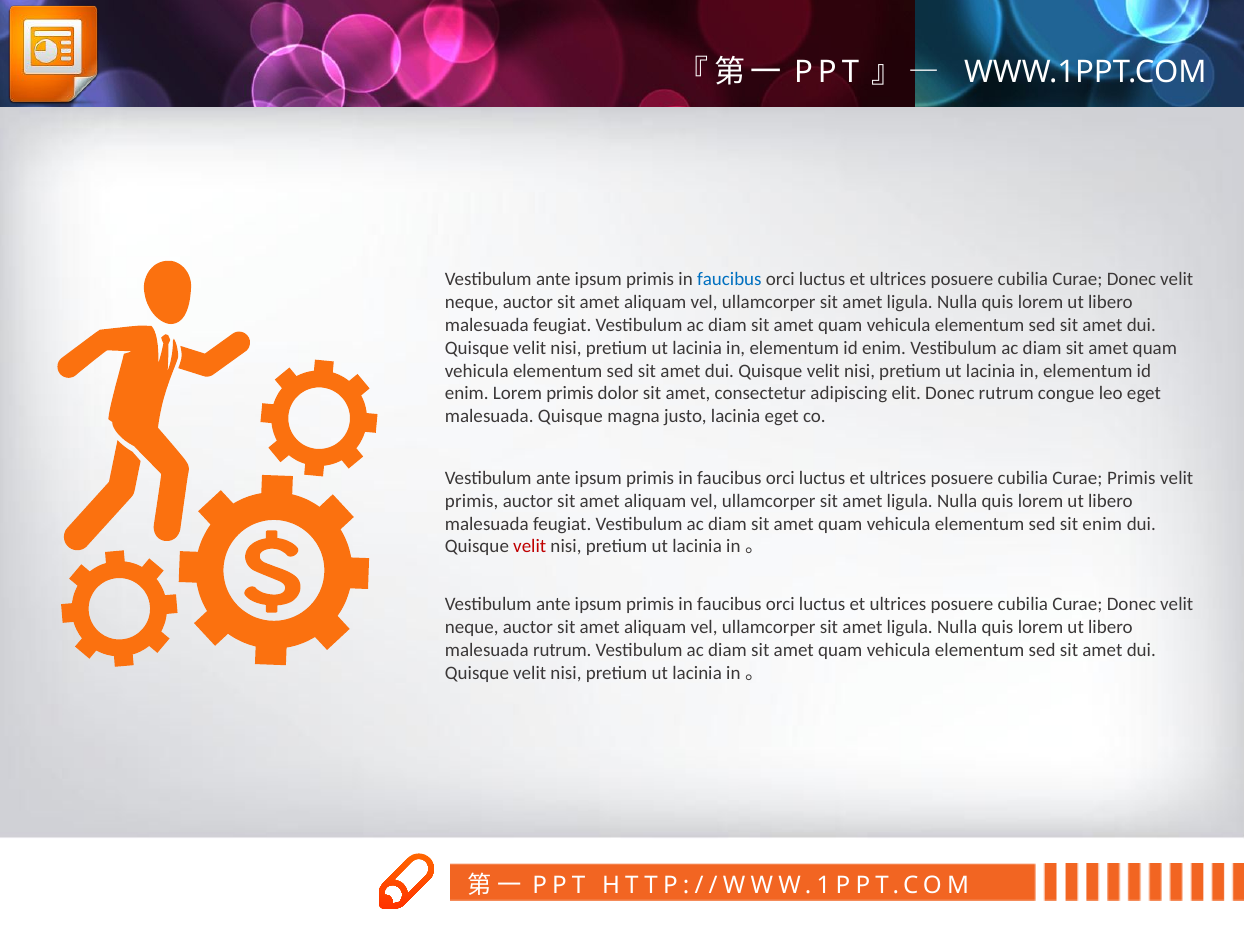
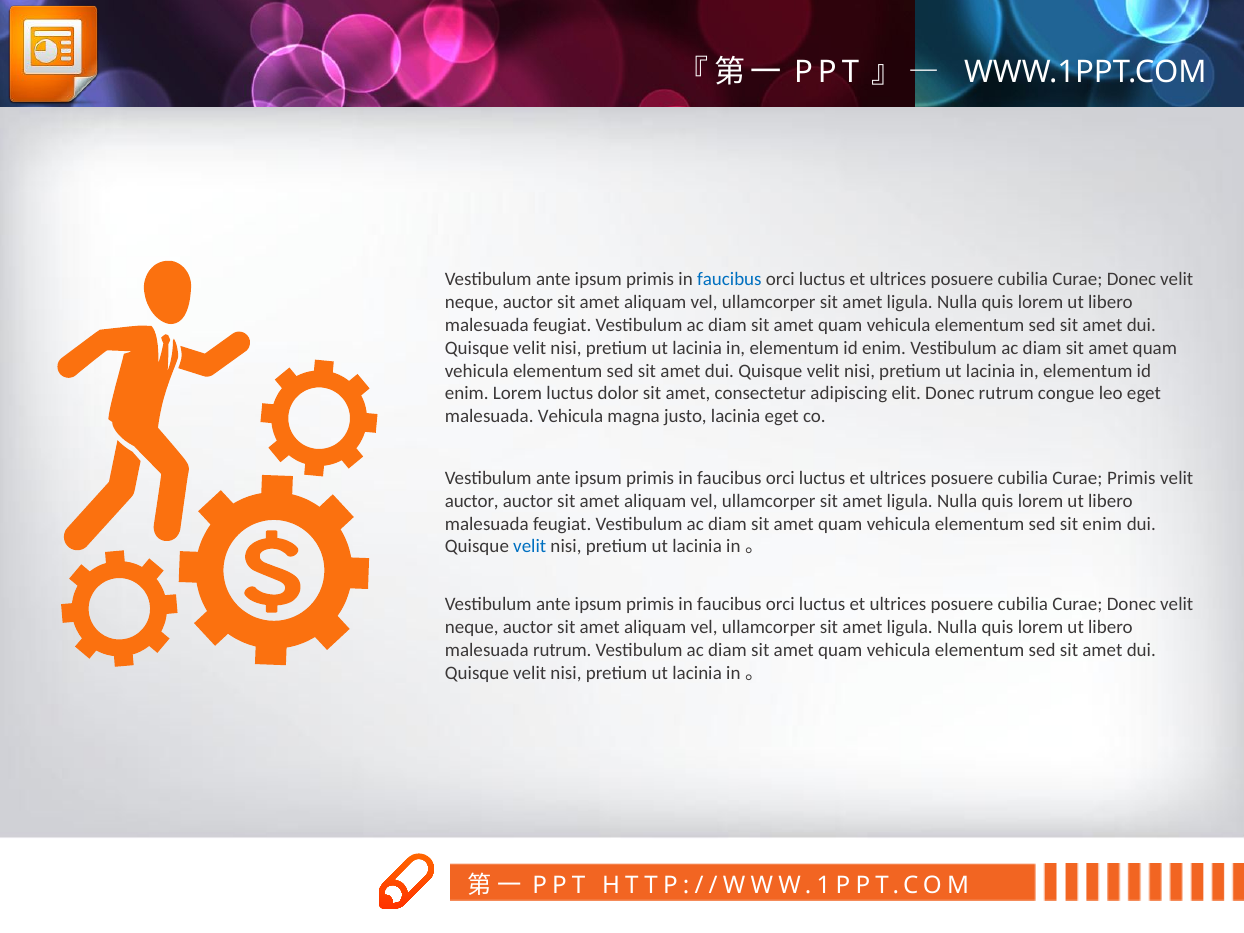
Lorem primis: primis -> luctus
malesuada Quisque: Quisque -> Vehicula
primis at (472, 501): primis -> auctor
velit at (530, 547) colour: red -> blue
